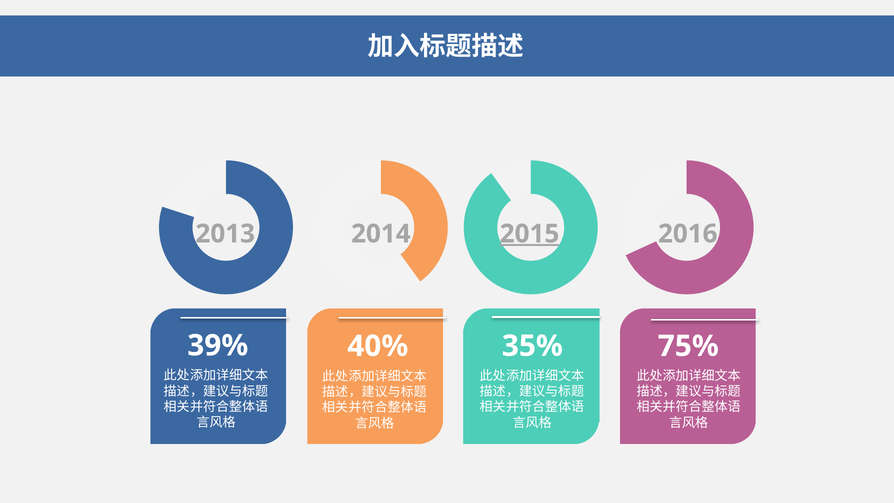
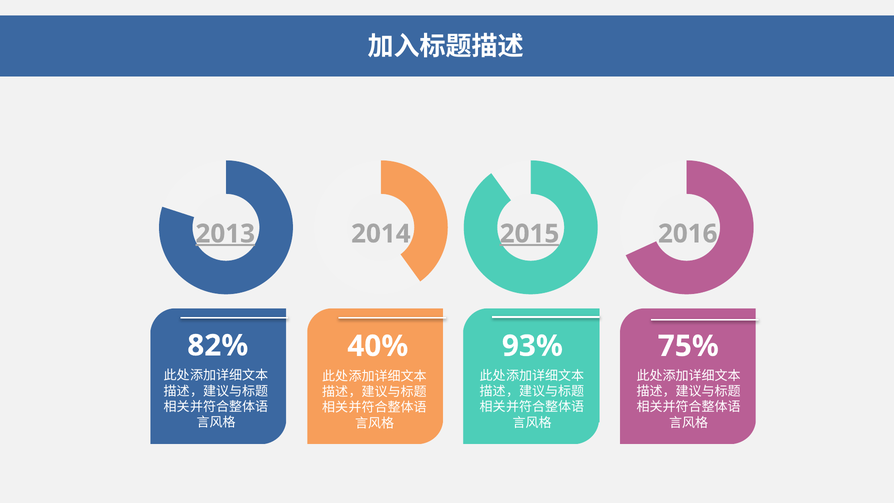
2013 underline: none -> present
39%: 39% -> 82%
35%: 35% -> 93%
